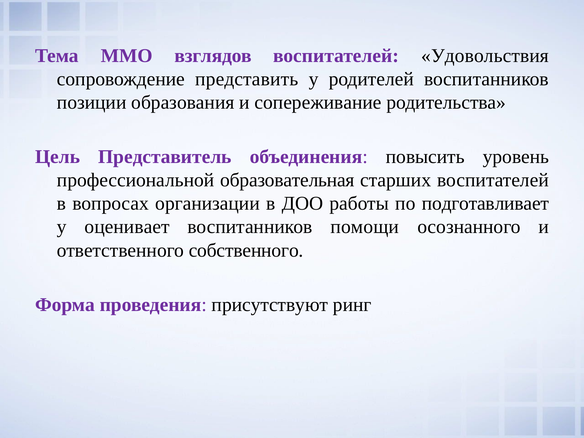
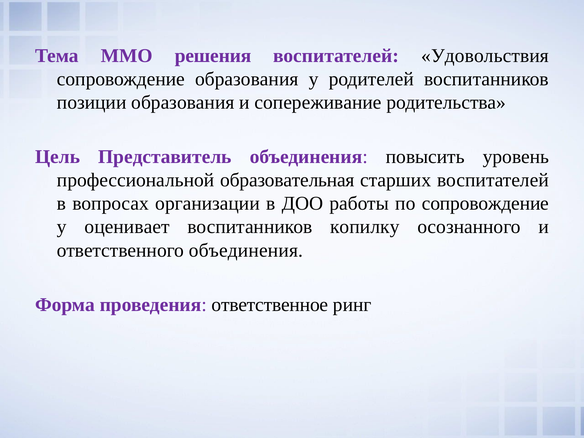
взглядов: взглядов -> решения
сопровождение представить: представить -> образования
по подготавливает: подготавливает -> сопровождение
помощи: помощи -> копилку
ответственного собственного: собственного -> объединения
присутствуют: присутствуют -> ответственное
